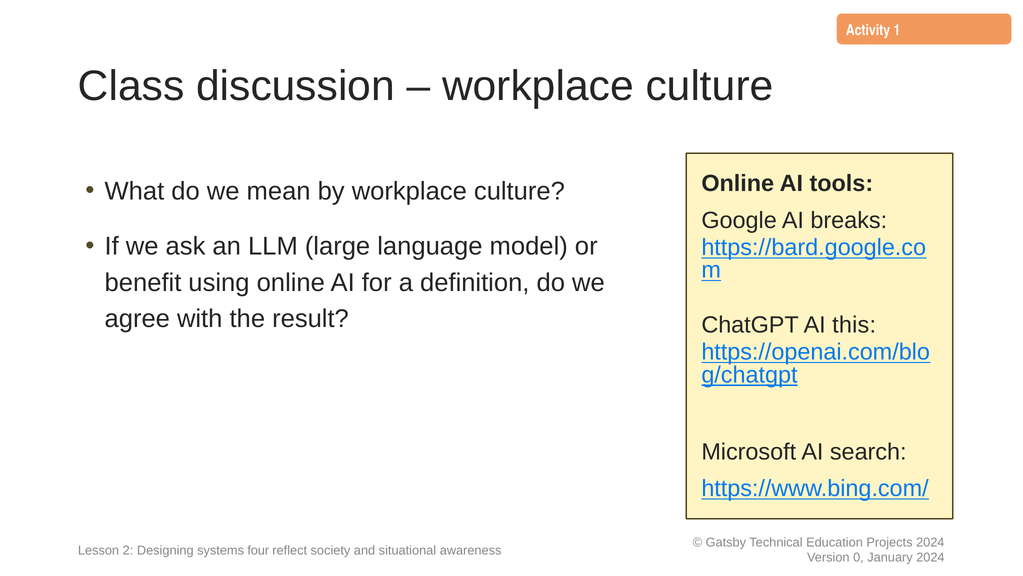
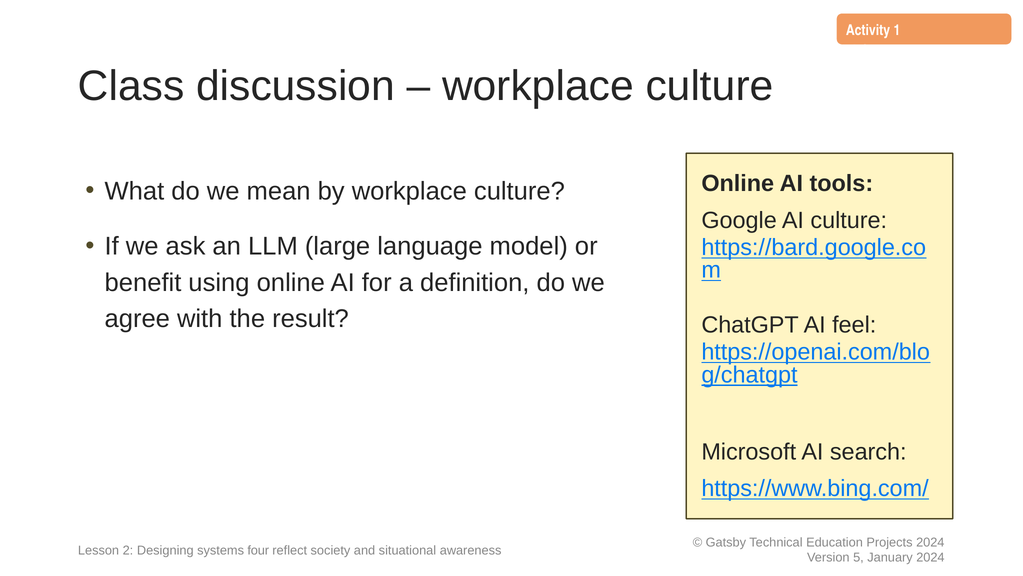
AI breaks: breaks -> culture
this: this -> feel
0: 0 -> 5
